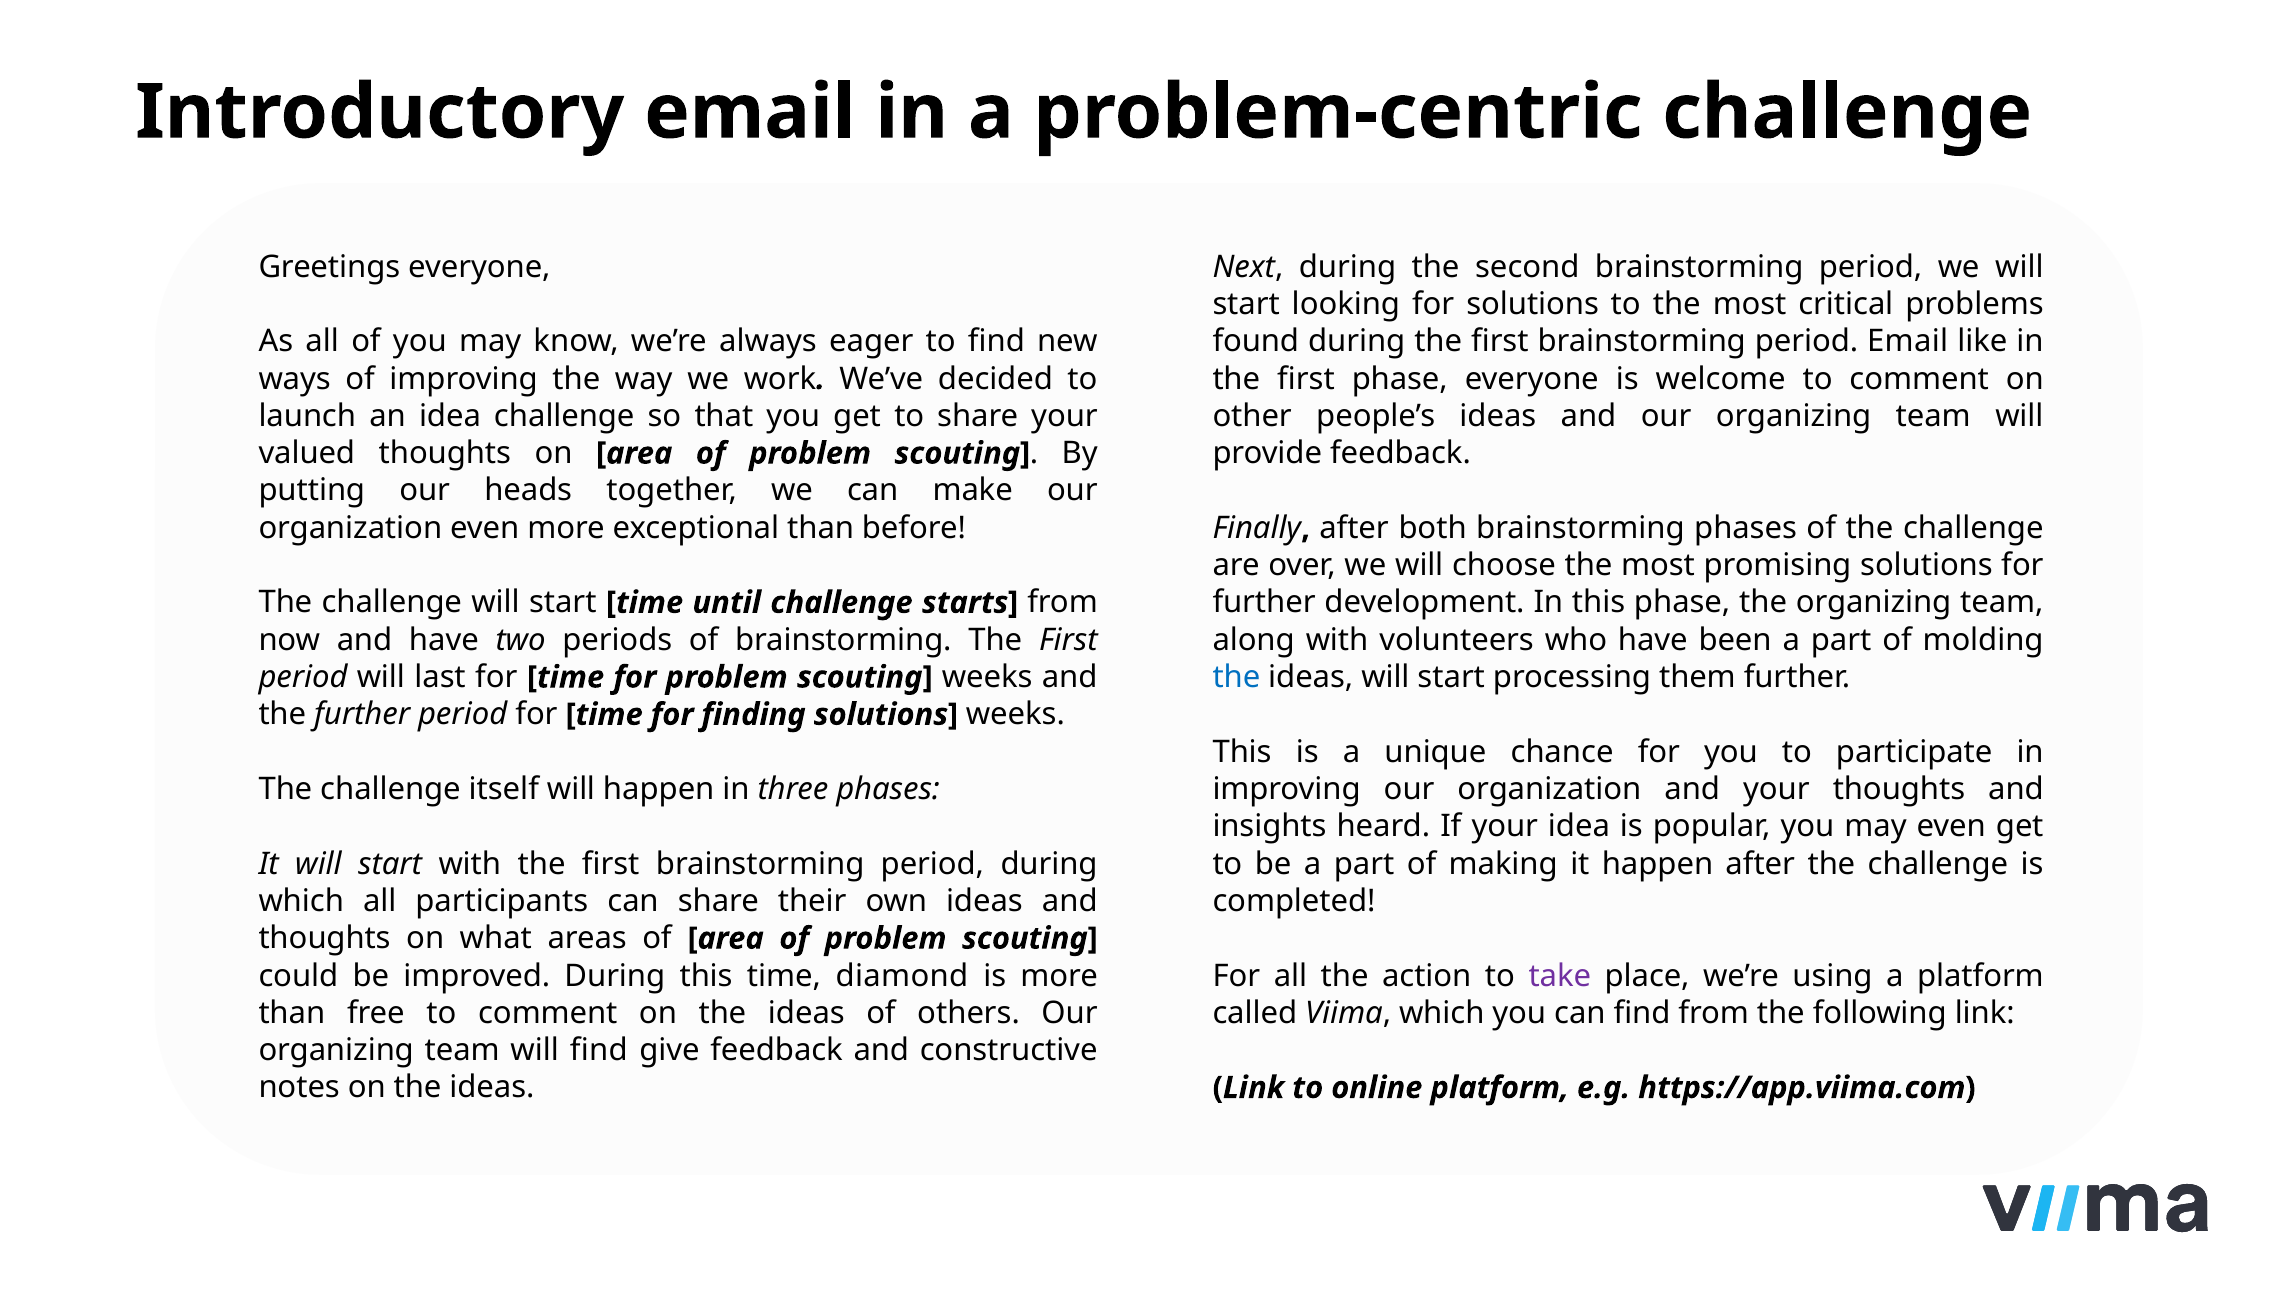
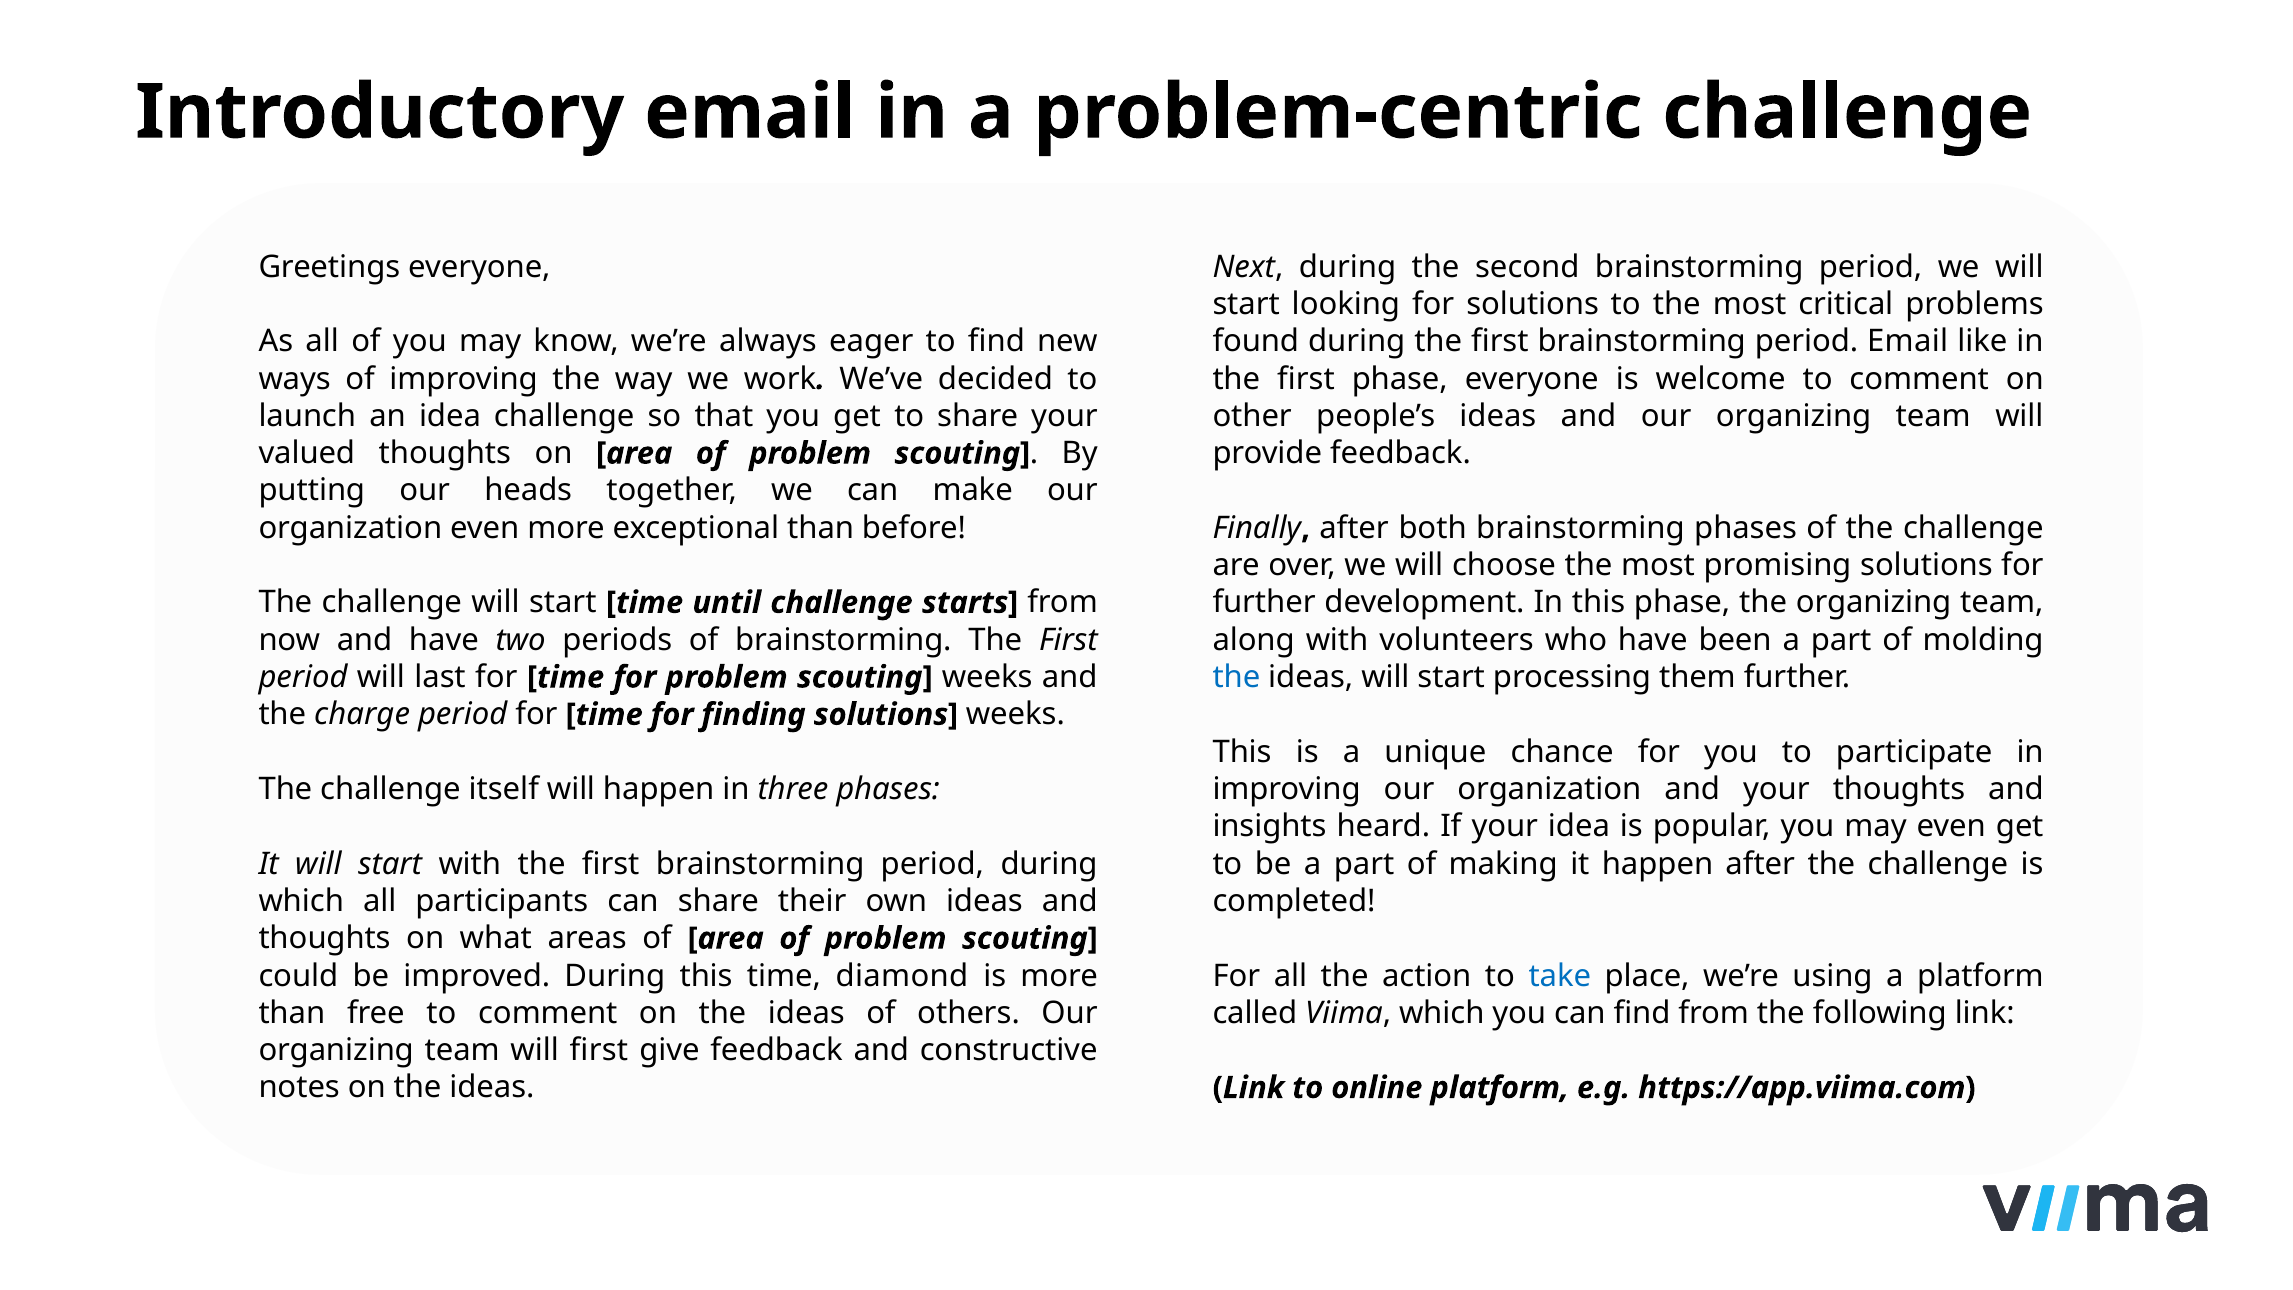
the further: further -> charge
take colour: purple -> blue
will find: find -> first
